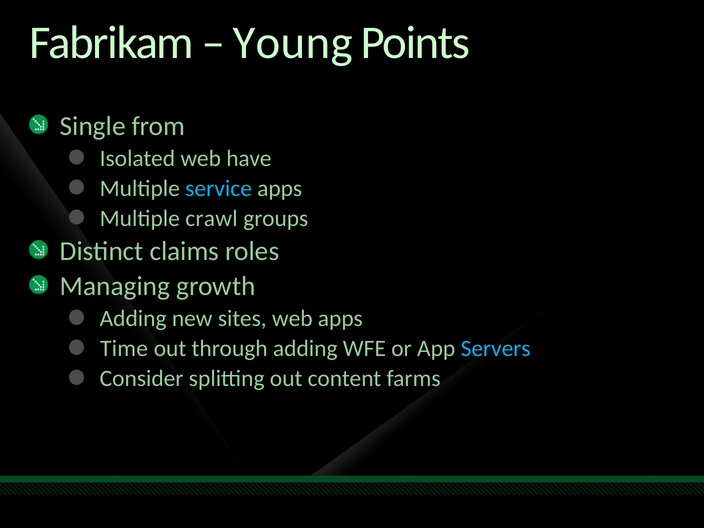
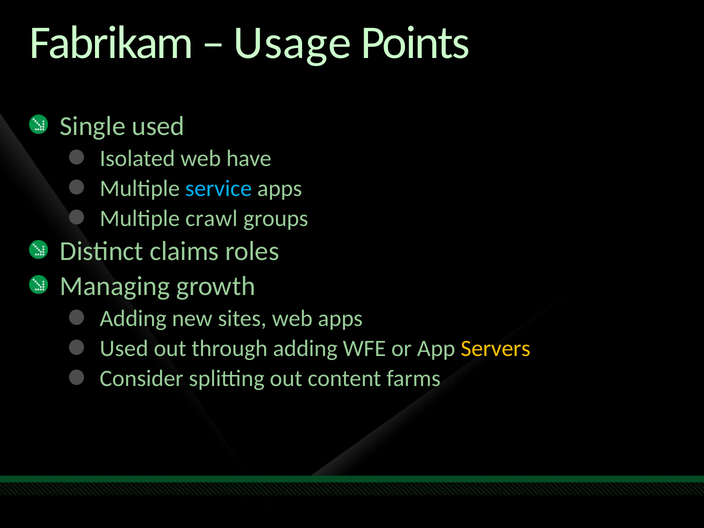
Young: Young -> Usage
Single from: from -> used
Time at (124, 348): Time -> Used
Servers colour: light blue -> yellow
